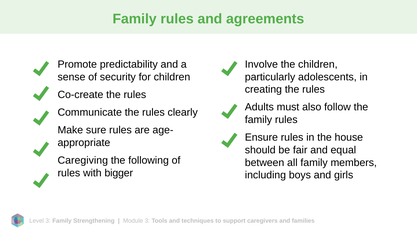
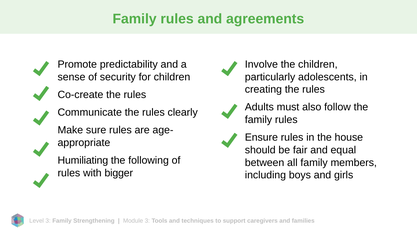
Caregiving: Caregiving -> Humiliating
